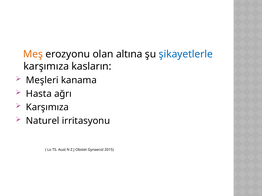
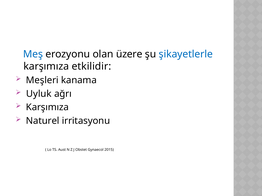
Meş colour: orange -> blue
altına: altına -> üzere
kasların: kasların -> etkilidir
Hasta: Hasta -> Uyluk
